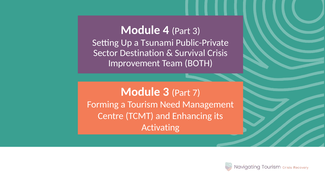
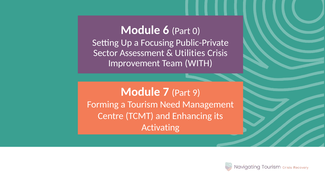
4: 4 -> 6
Part 3: 3 -> 0
Tsunami: Tsunami -> Focusing
Destination: Destination -> Assessment
Survival: Survival -> Utilities
BOTH: BOTH -> WITH
Module 3: 3 -> 7
7: 7 -> 9
